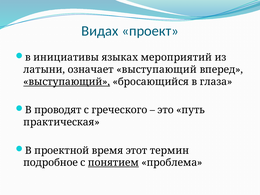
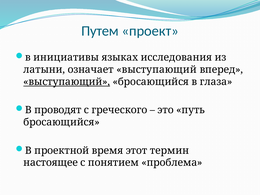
Видах: Видах -> Путем
мероприятий: мероприятий -> исследования
практическая at (61, 122): практическая -> бросающийся
подробное: подробное -> настоящее
понятием underline: present -> none
